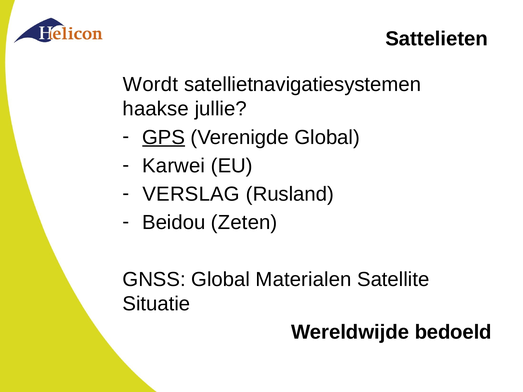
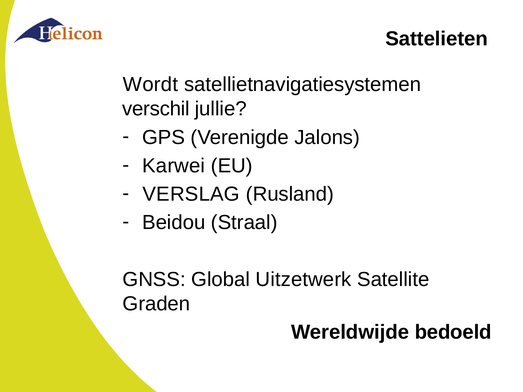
haakse: haakse -> verschil
GPS underline: present -> none
Verenigde Global: Global -> Jalons
Zeten: Zeten -> Straal
Materialen: Materialen -> Uitzetwerk
Situatie: Situatie -> Graden
